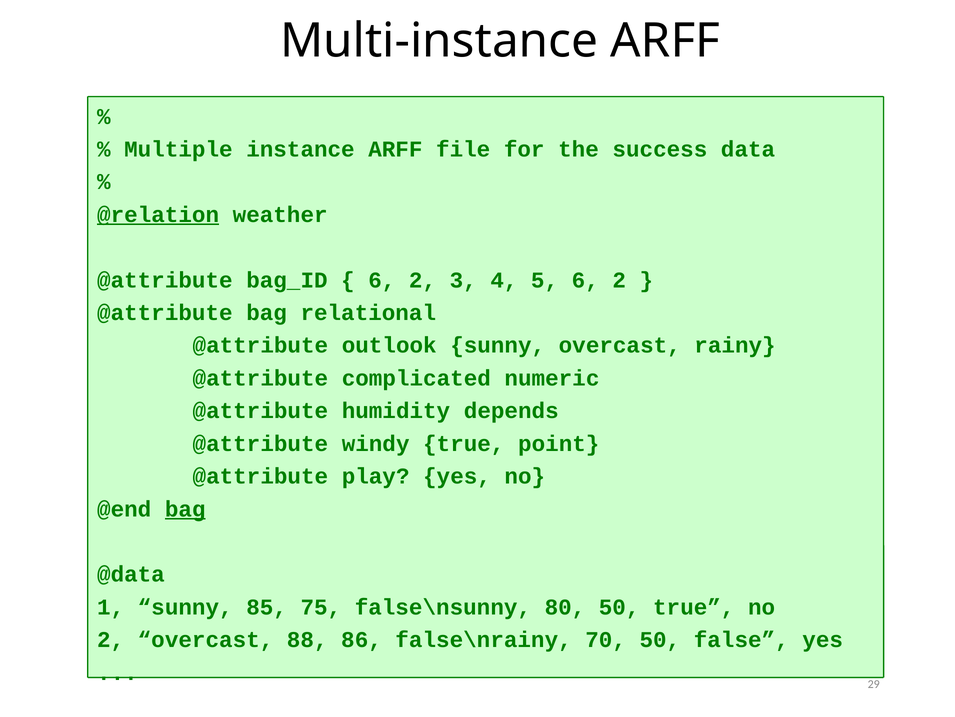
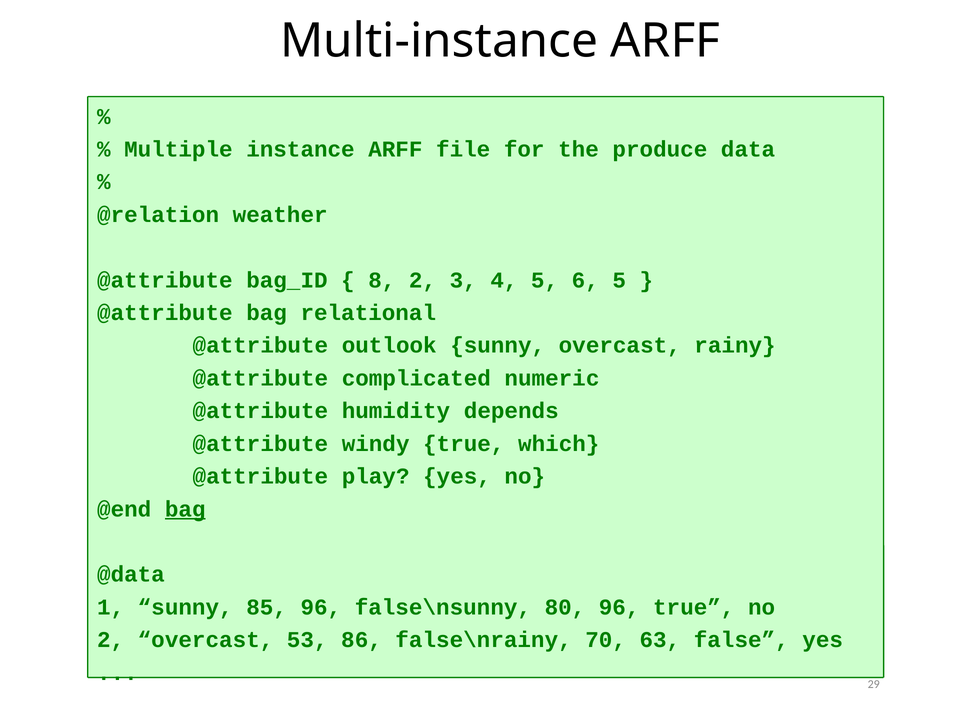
success: success -> produce
@relation underline: present -> none
6 at (382, 280): 6 -> 8
5 6 2: 2 -> 5
point: point -> which
85 75: 75 -> 96
80 50: 50 -> 96
88: 88 -> 53
70 50: 50 -> 63
